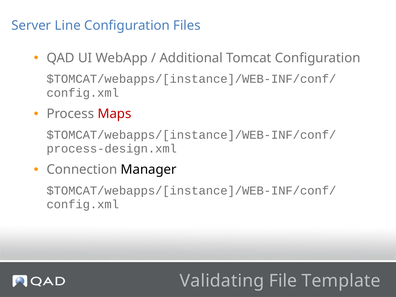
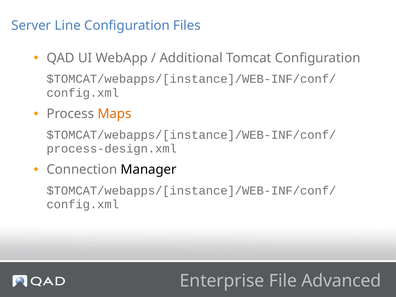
Maps colour: red -> orange
Validating: Validating -> Enterprise
Template: Template -> Advanced
